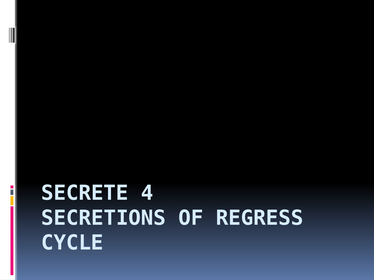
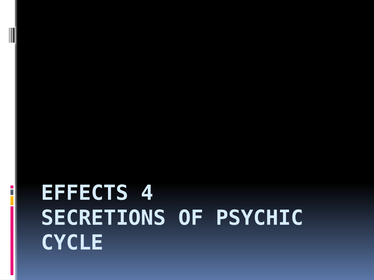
SECRETE: SECRETE -> EFFECTS
REGRESS: REGRESS -> PSYCHIC
